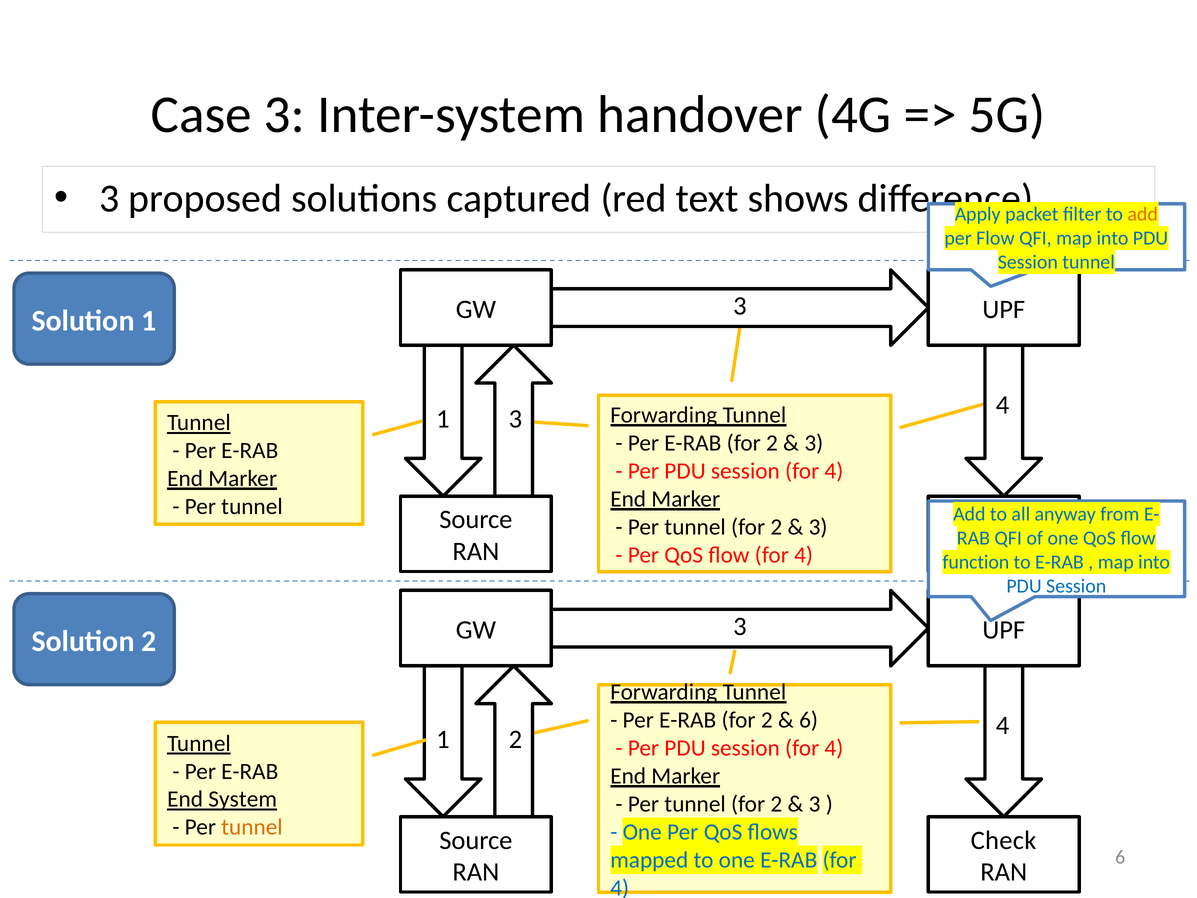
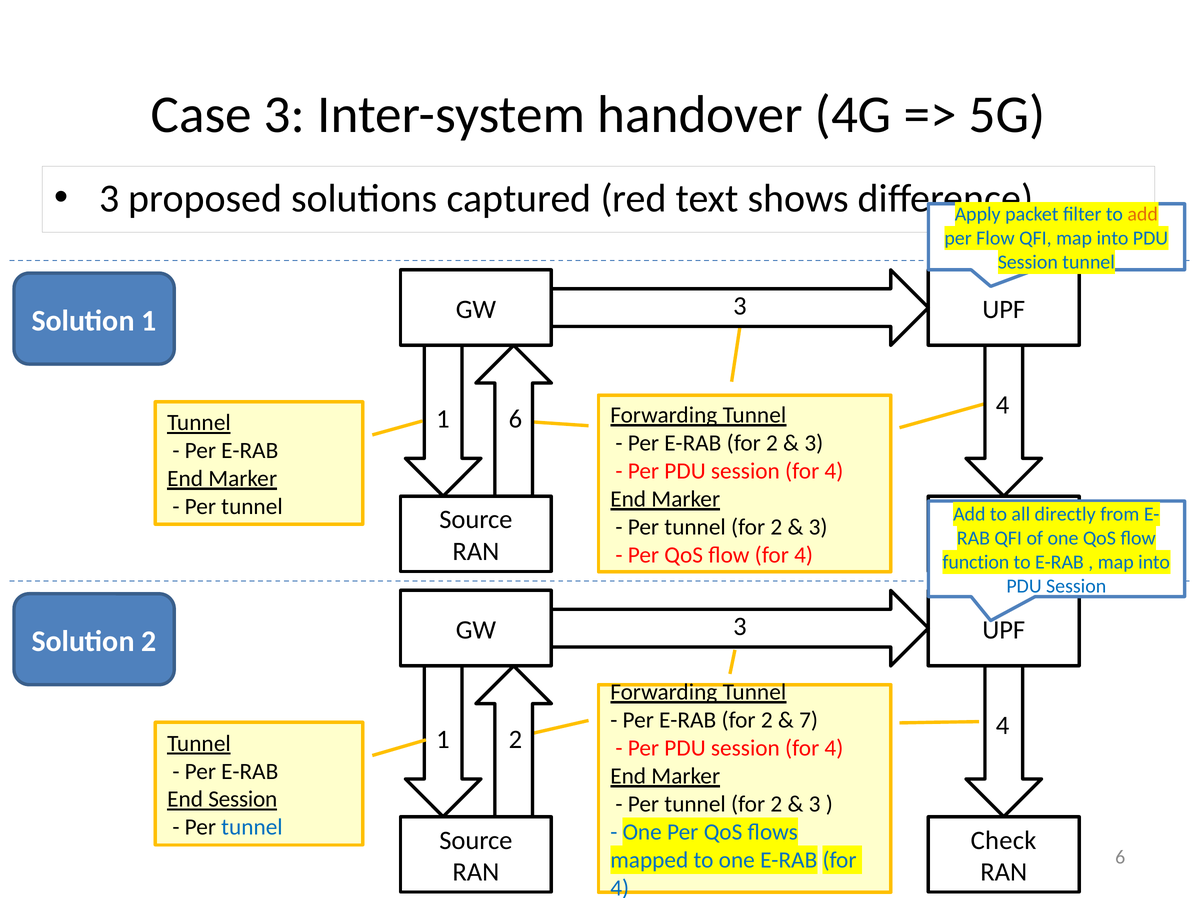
1 3: 3 -> 6
anyway: anyway -> directly
6 at (809, 720): 6 -> 7
End System: System -> Session
tunnel at (252, 827) colour: orange -> blue
